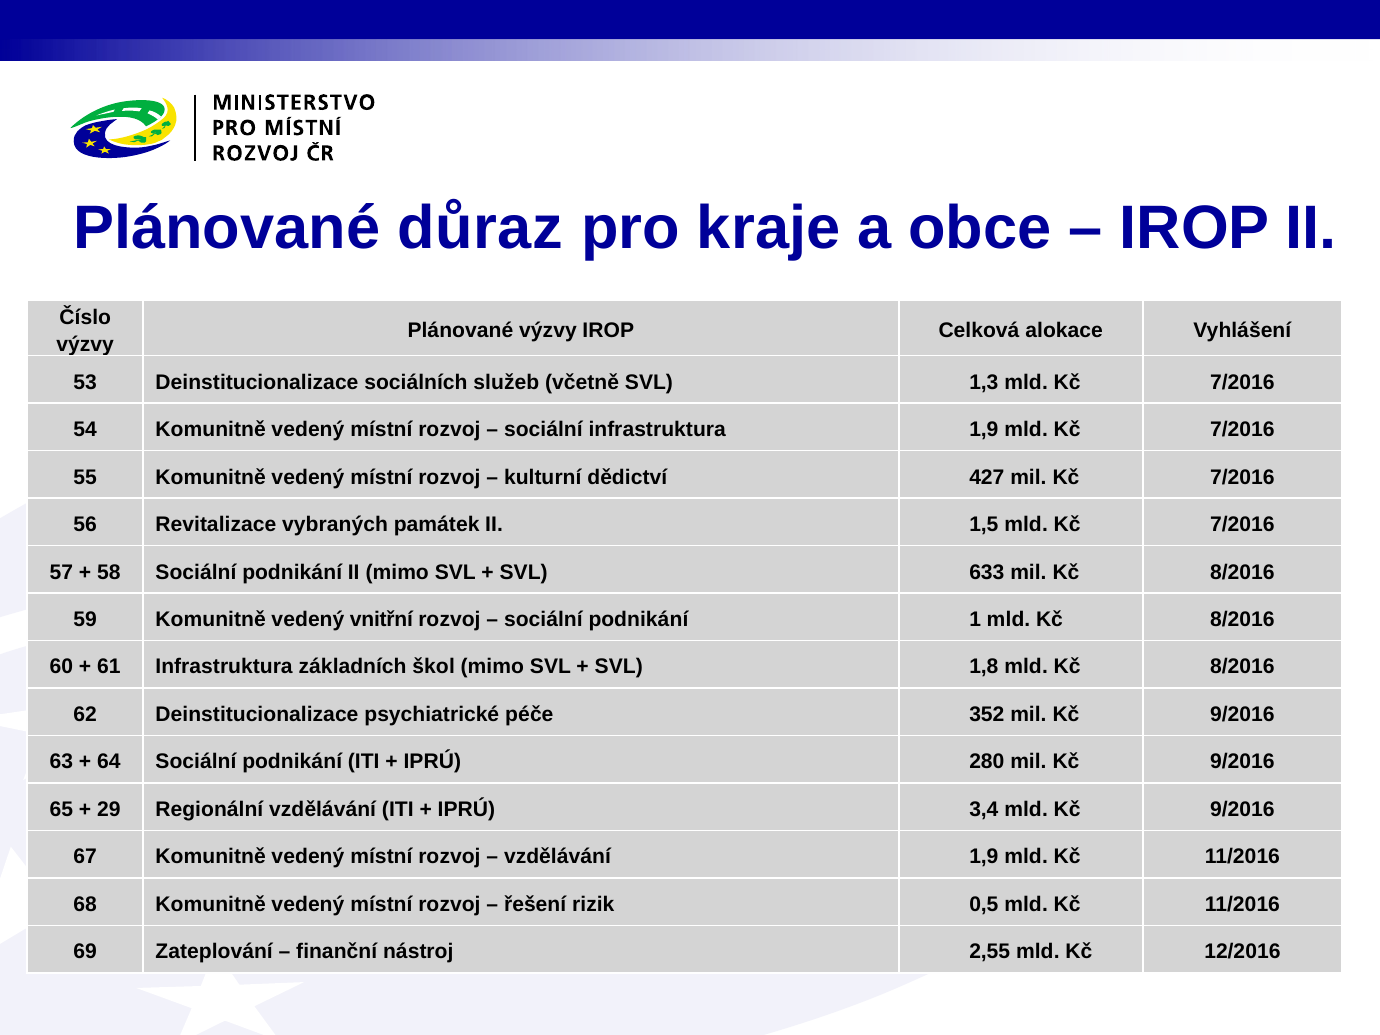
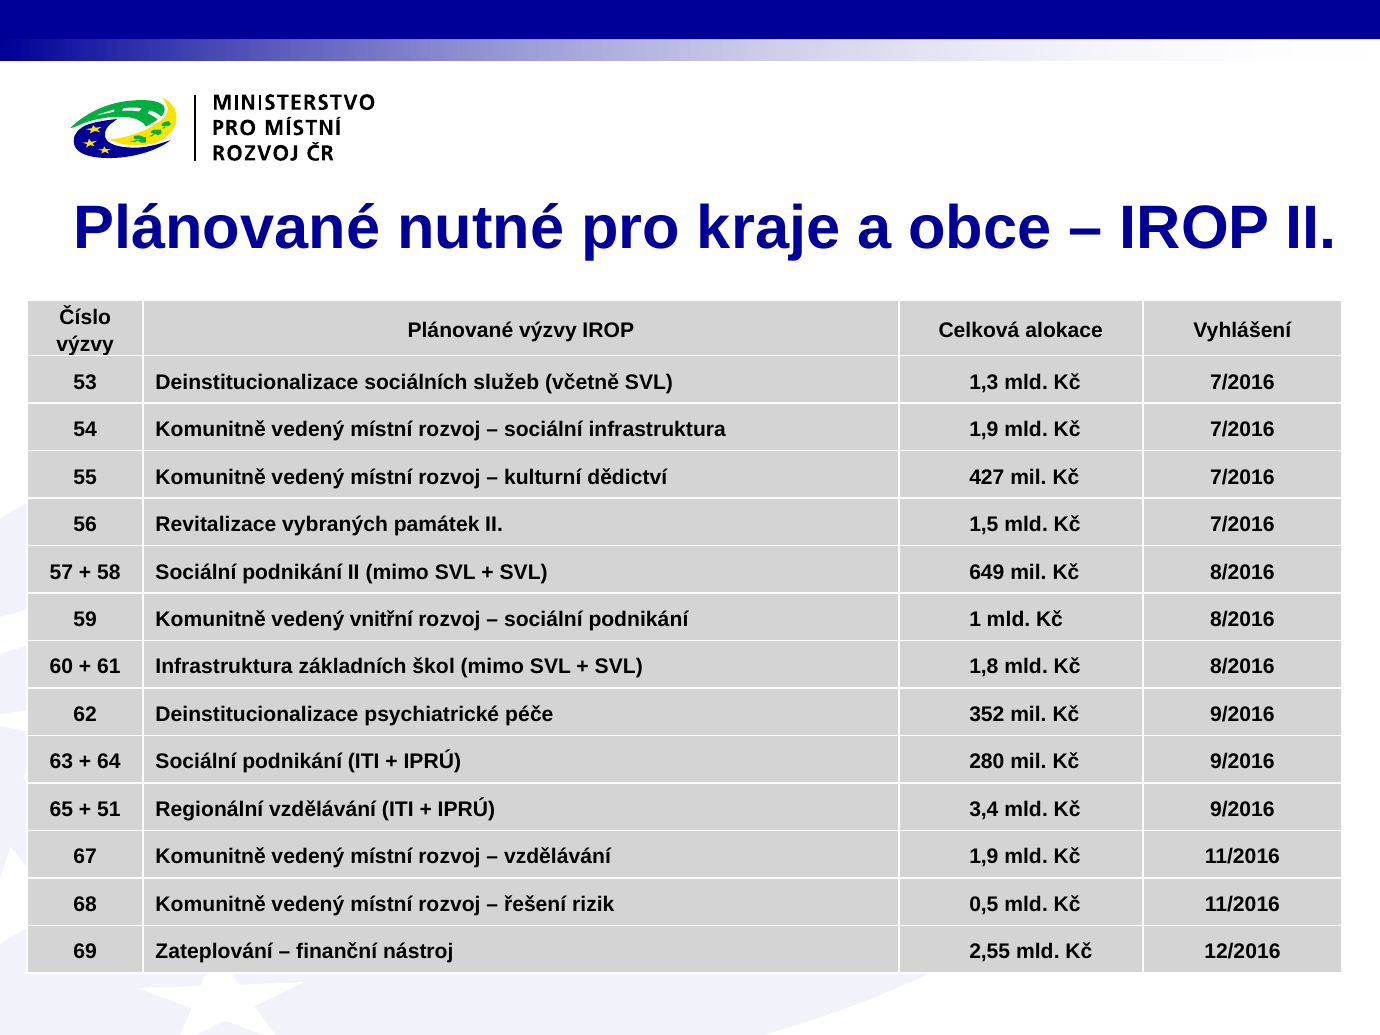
důraz: důraz -> nutné
633: 633 -> 649
29: 29 -> 51
